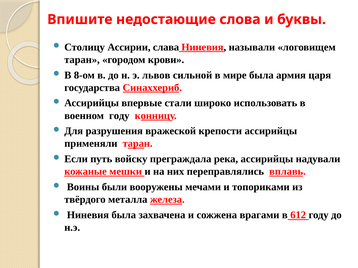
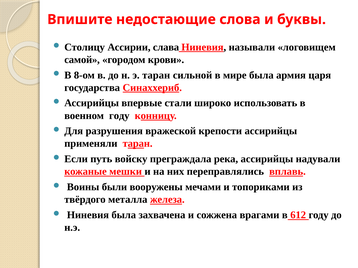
таран at (82, 60): таран -> самой
э львов: львов -> таран
